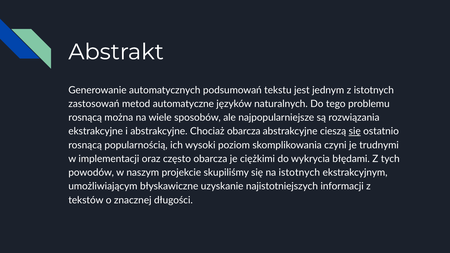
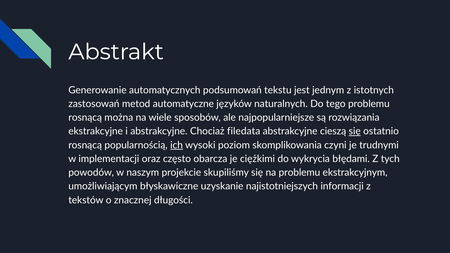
Chociaż obarcza: obarcza -> filedata
ich underline: none -> present
na istotnych: istotnych -> problemu
